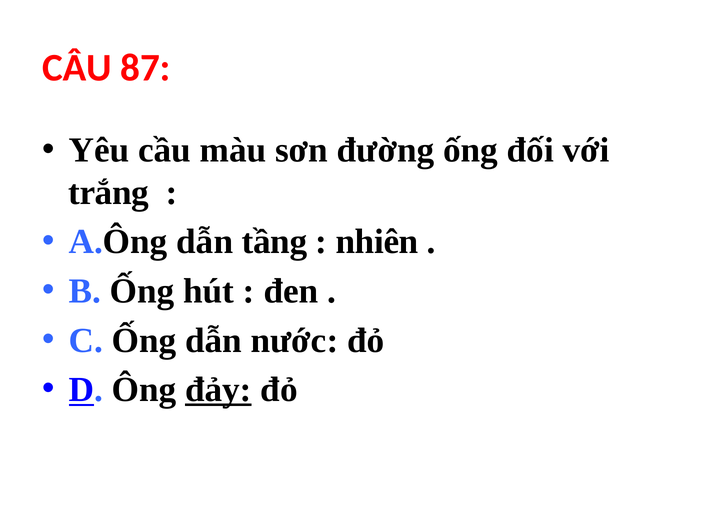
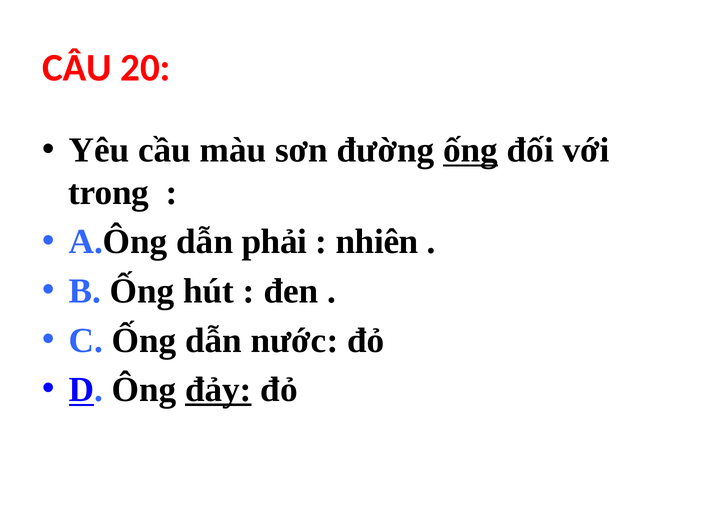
87: 87 -> 20
ống at (470, 151) underline: none -> present
trắng: trắng -> trong
tầng: tầng -> phải
